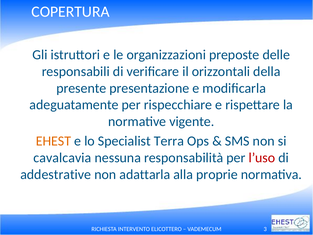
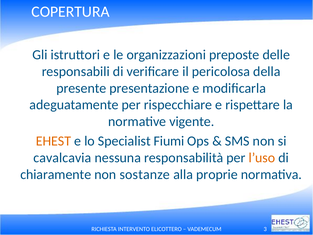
orizzontali: orizzontali -> pericolosa
Terra: Terra -> Fiumi
l’uso colour: red -> orange
addestrative: addestrative -> chiaramente
adattarla: adattarla -> sostanze
